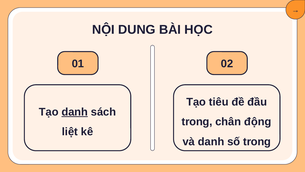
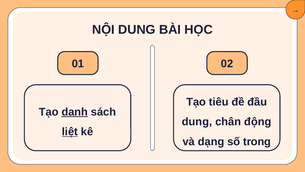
trong at (197, 122): trong -> dung
liệt underline: none -> present
và danh: danh -> dạng
